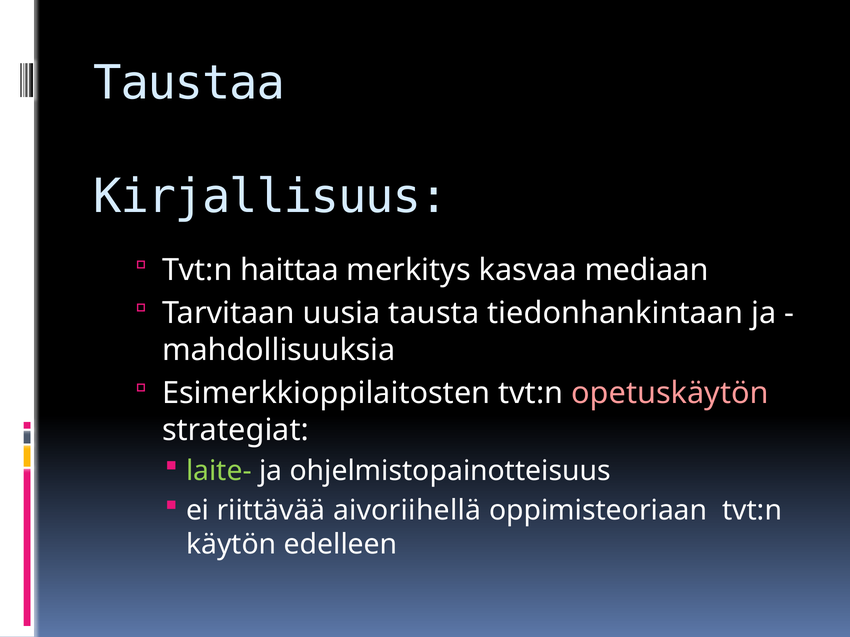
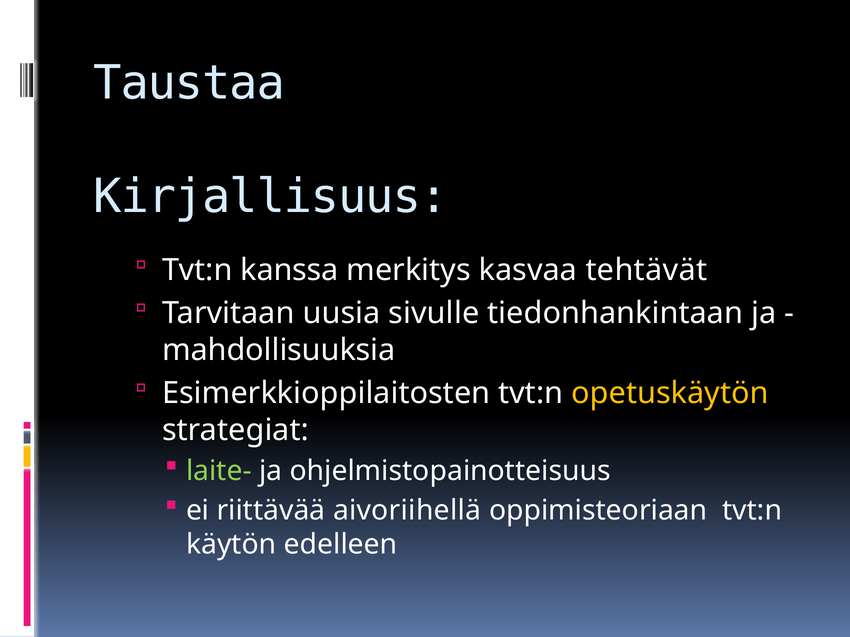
haittaa: haittaa -> kanssa
mediaan: mediaan -> tehtävät
tausta: tausta -> sivulle
opetuskäytön colour: pink -> yellow
